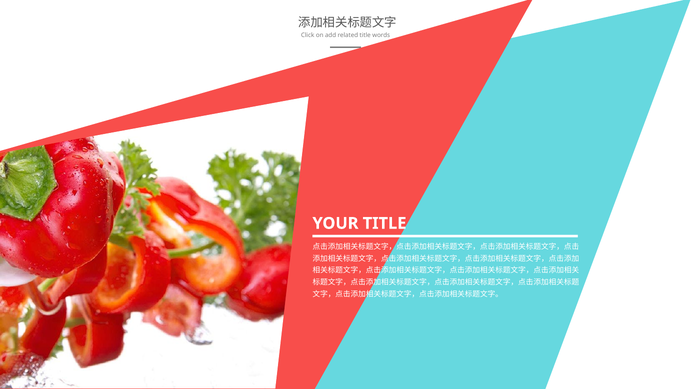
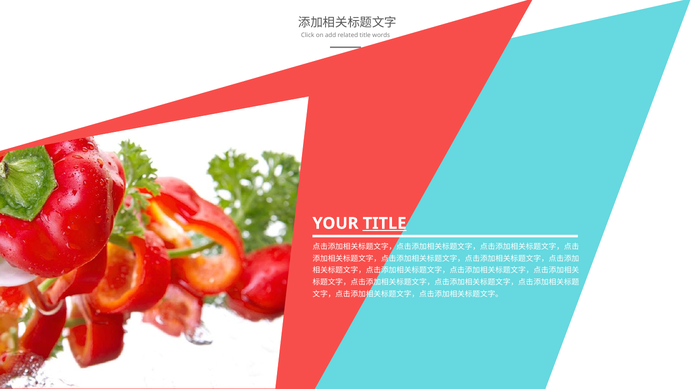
TITLE at (385, 223) underline: none -> present
